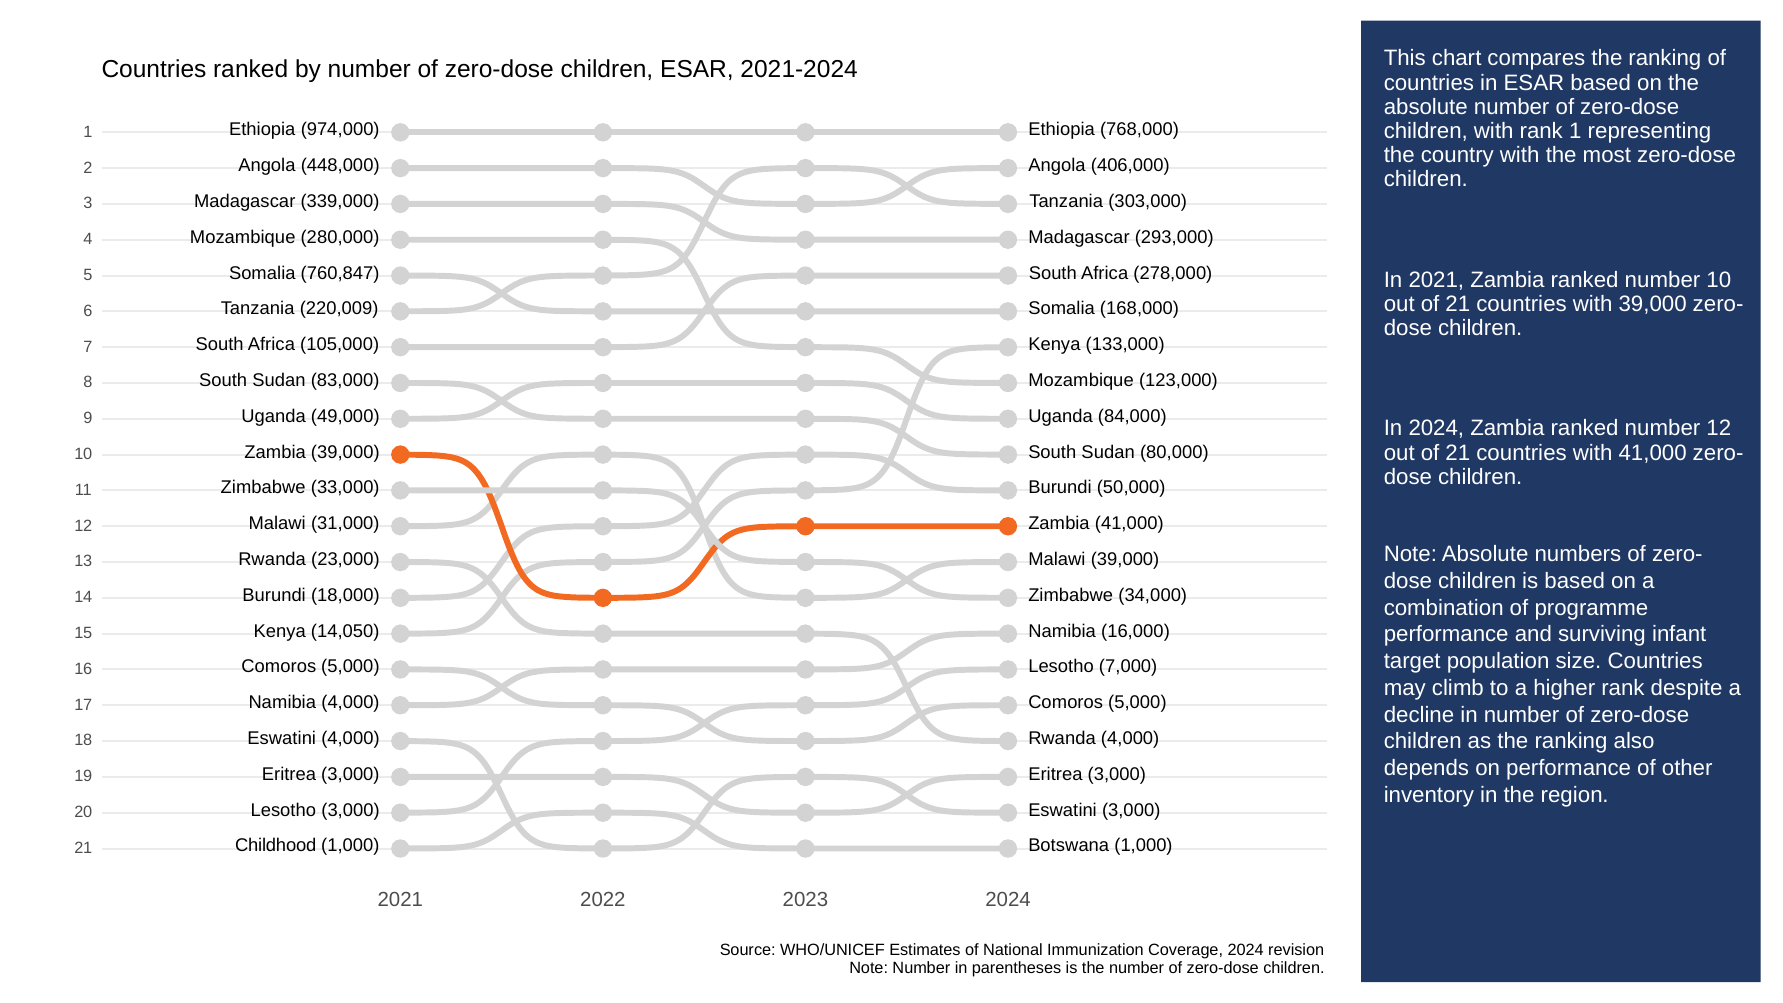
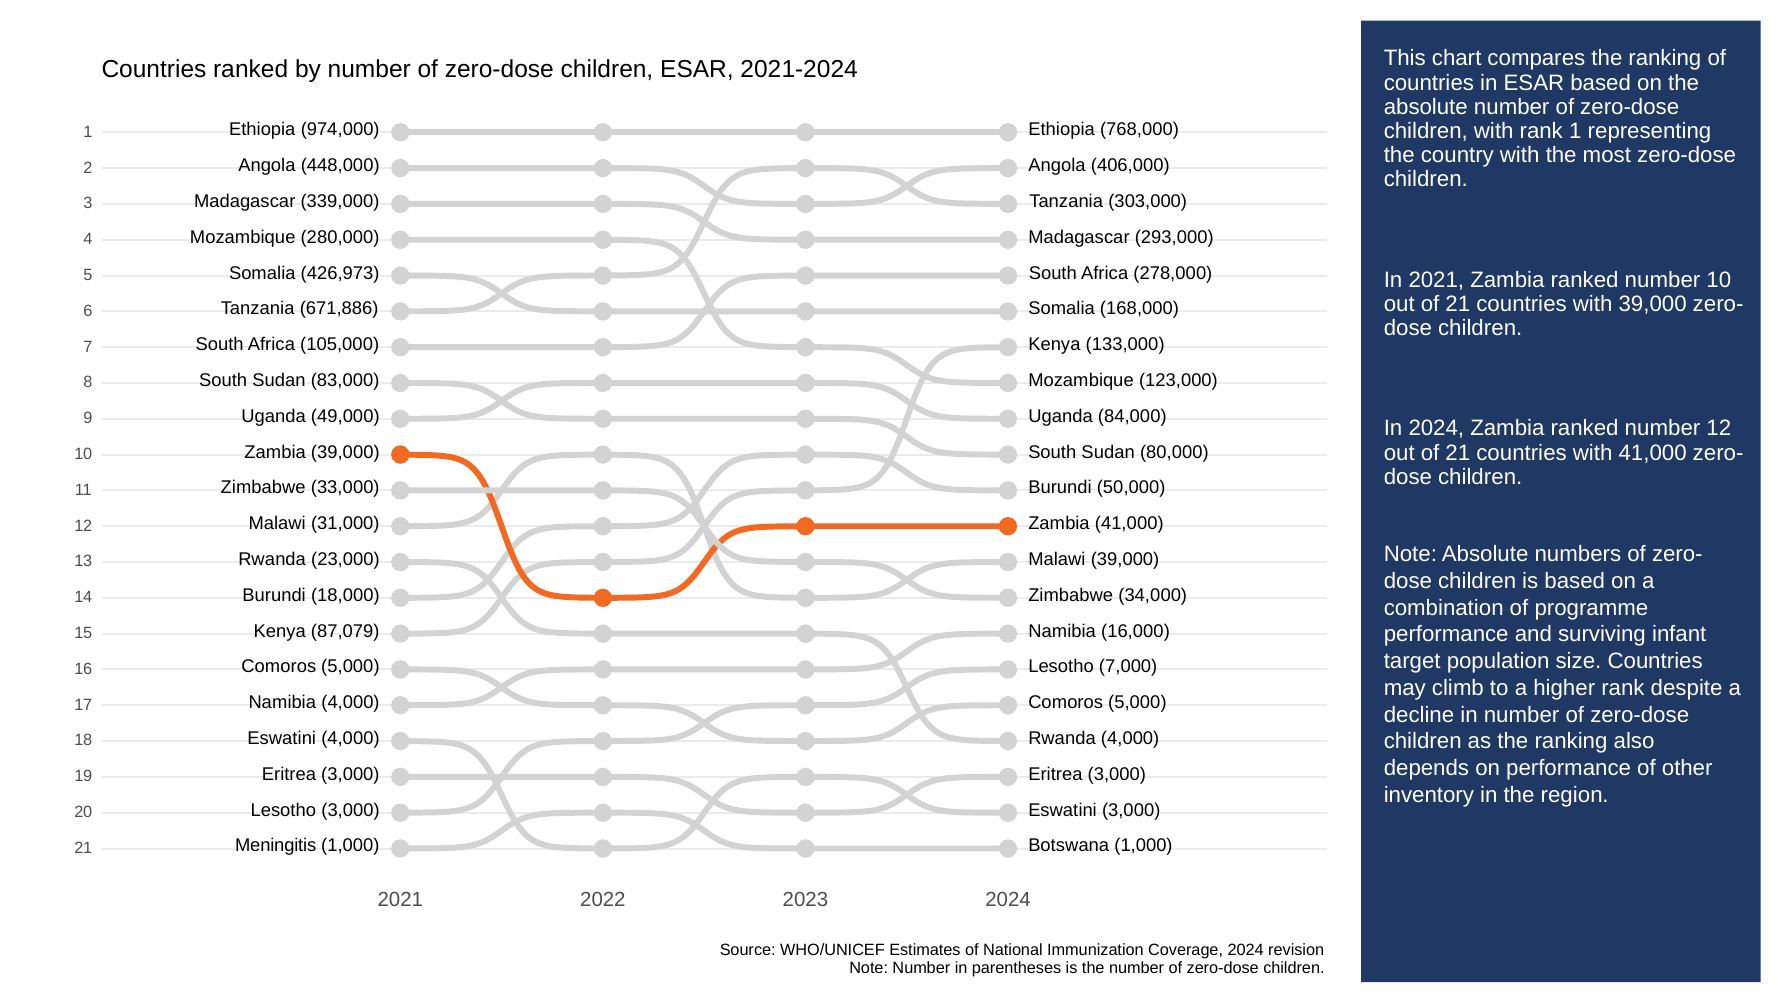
760,847: 760,847 -> 426,973
220,009: 220,009 -> 671,886
14,050: 14,050 -> 87,079
Childhood: Childhood -> Meningitis
